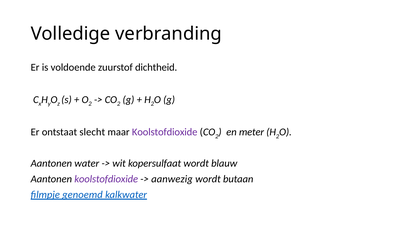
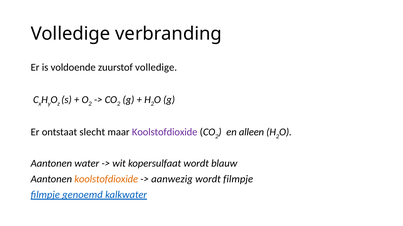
zuurstof dichtheid: dichtheid -> volledige
meter: meter -> alleen
koolstofdioxide at (106, 180) colour: purple -> orange
wordt butaan: butaan -> filmpje
